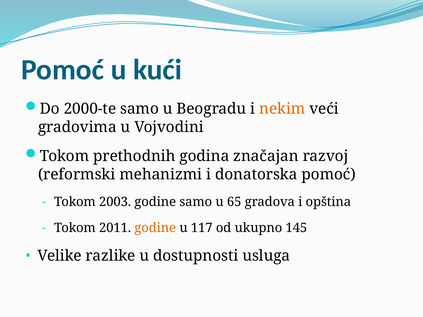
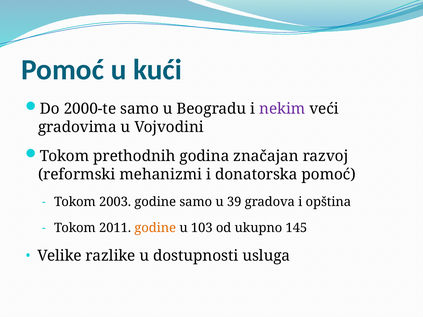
nekim colour: orange -> purple
65: 65 -> 39
117: 117 -> 103
